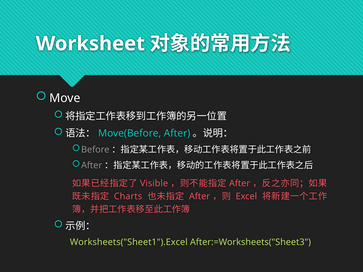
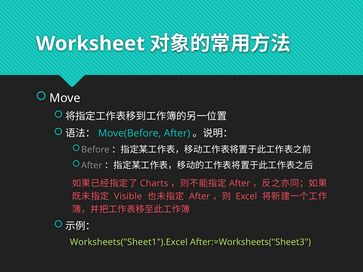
Visible: Visible -> Charts
Charts: Charts -> Visible
